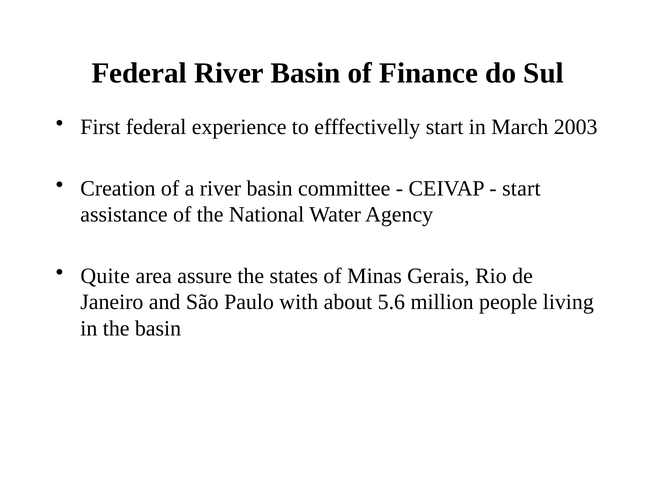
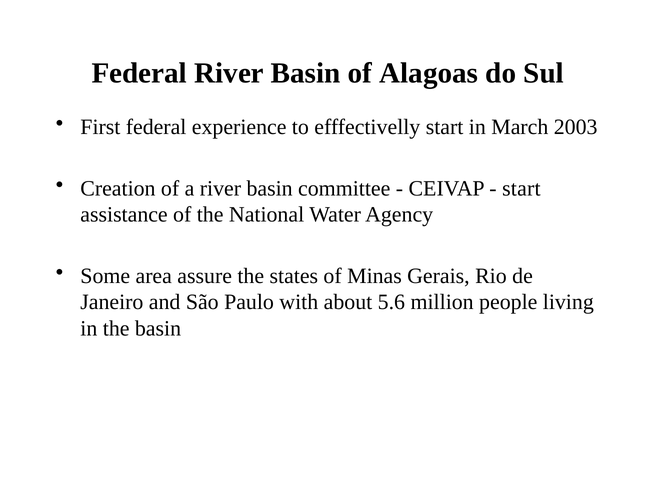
Finance: Finance -> Alagoas
Quite: Quite -> Some
